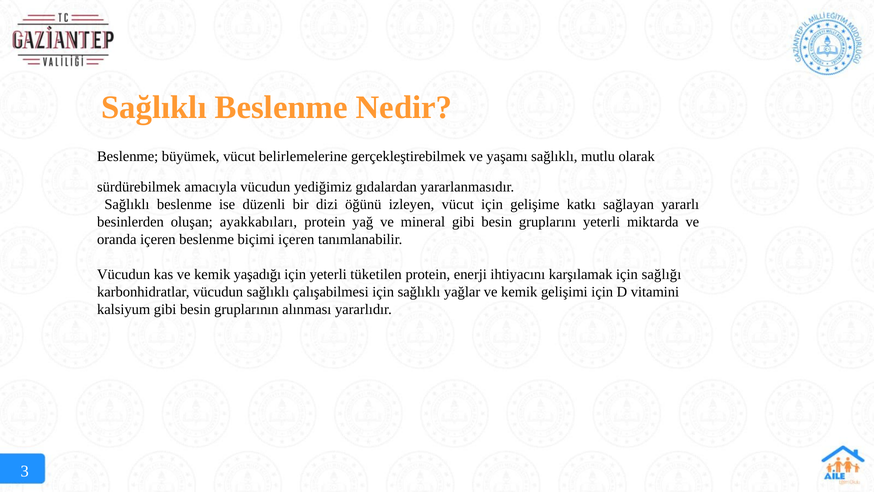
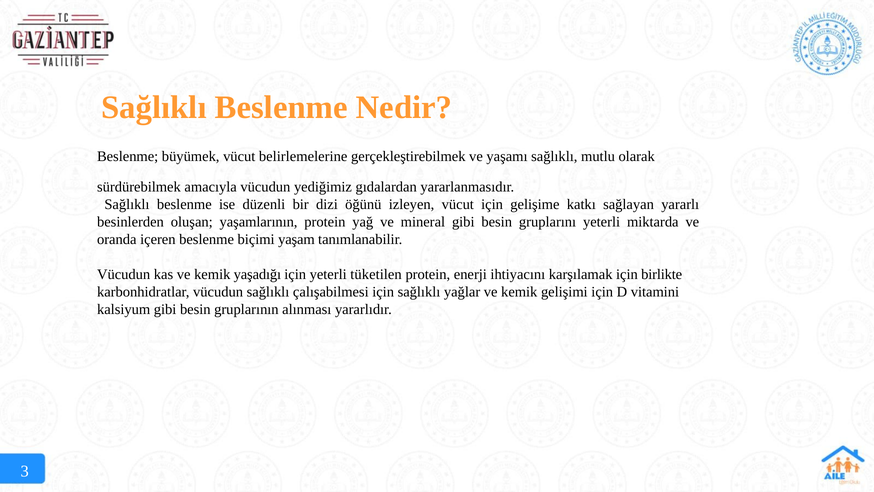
ayakkabıları: ayakkabıları -> yaşamlarının
biçimi içeren: içeren -> yaşam
sağlığı: sağlığı -> birlikte
